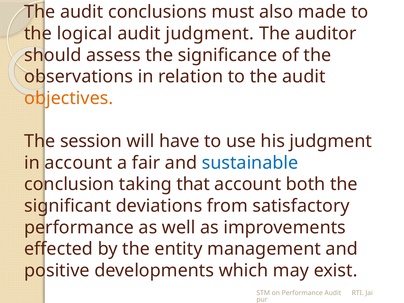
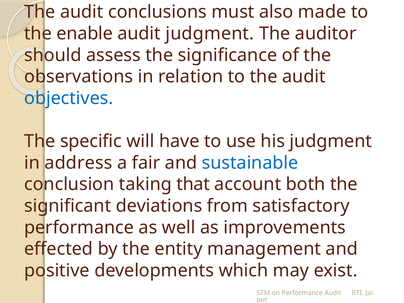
logical: logical -> enable
objectives colour: orange -> blue
session: session -> specific
in account: account -> address
